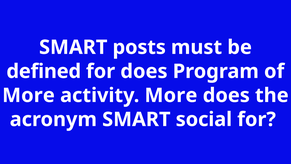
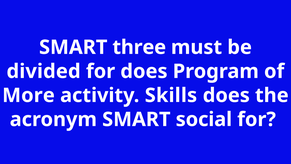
posts: posts -> three
defined: defined -> divided
activity More: More -> Skills
